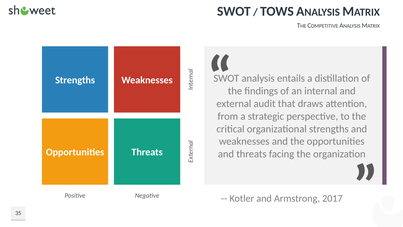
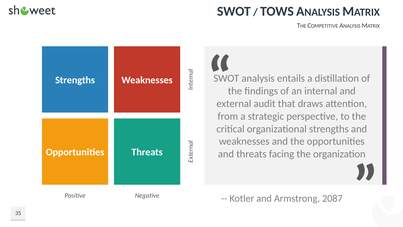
2017: 2017 -> 2087
